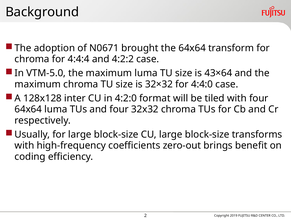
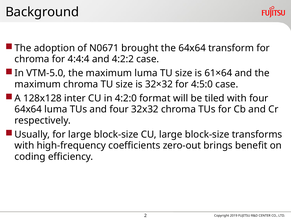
43×64: 43×64 -> 61×64
4:4:0: 4:4:0 -> 4:5:0
